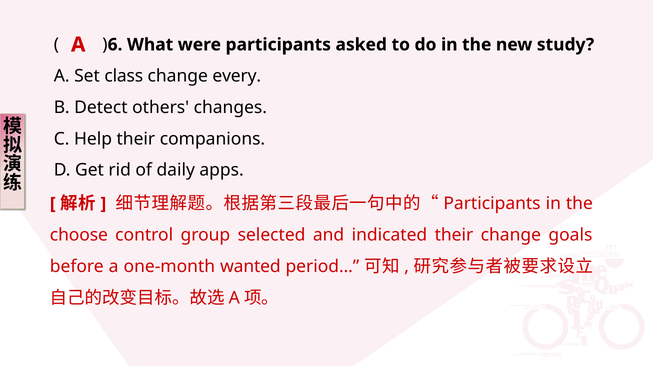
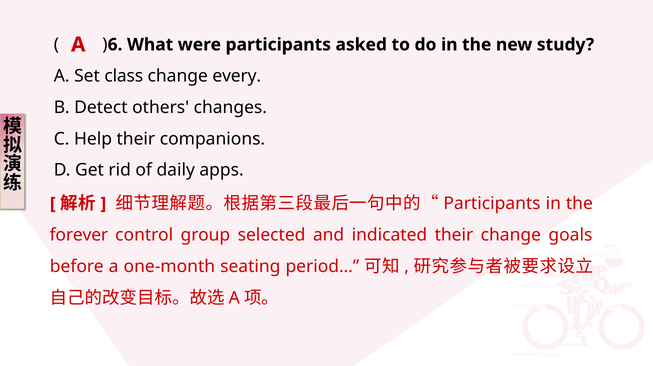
choose: choose -> forever
wanted: wanted -> seating
